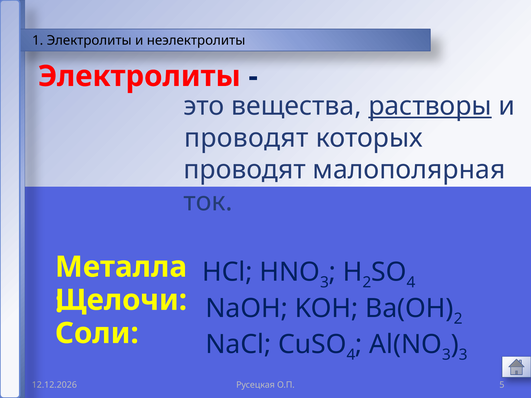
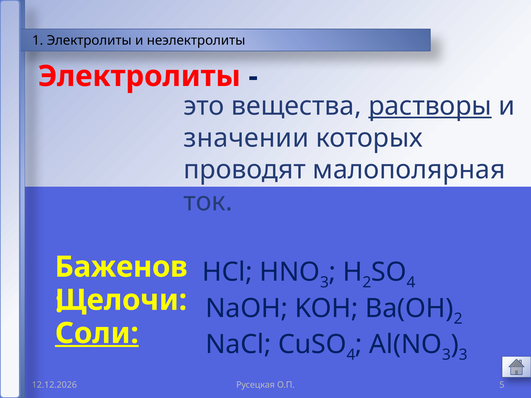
проводят at (246, 138): проводят -> значении
Металла: Металла -> Баженов
Соли underline: none -> present
